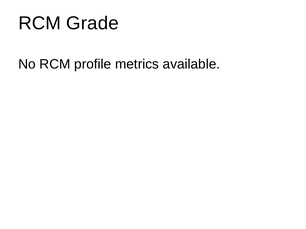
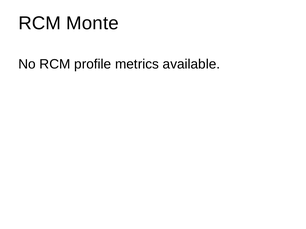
Grade: Grade -> Monte
